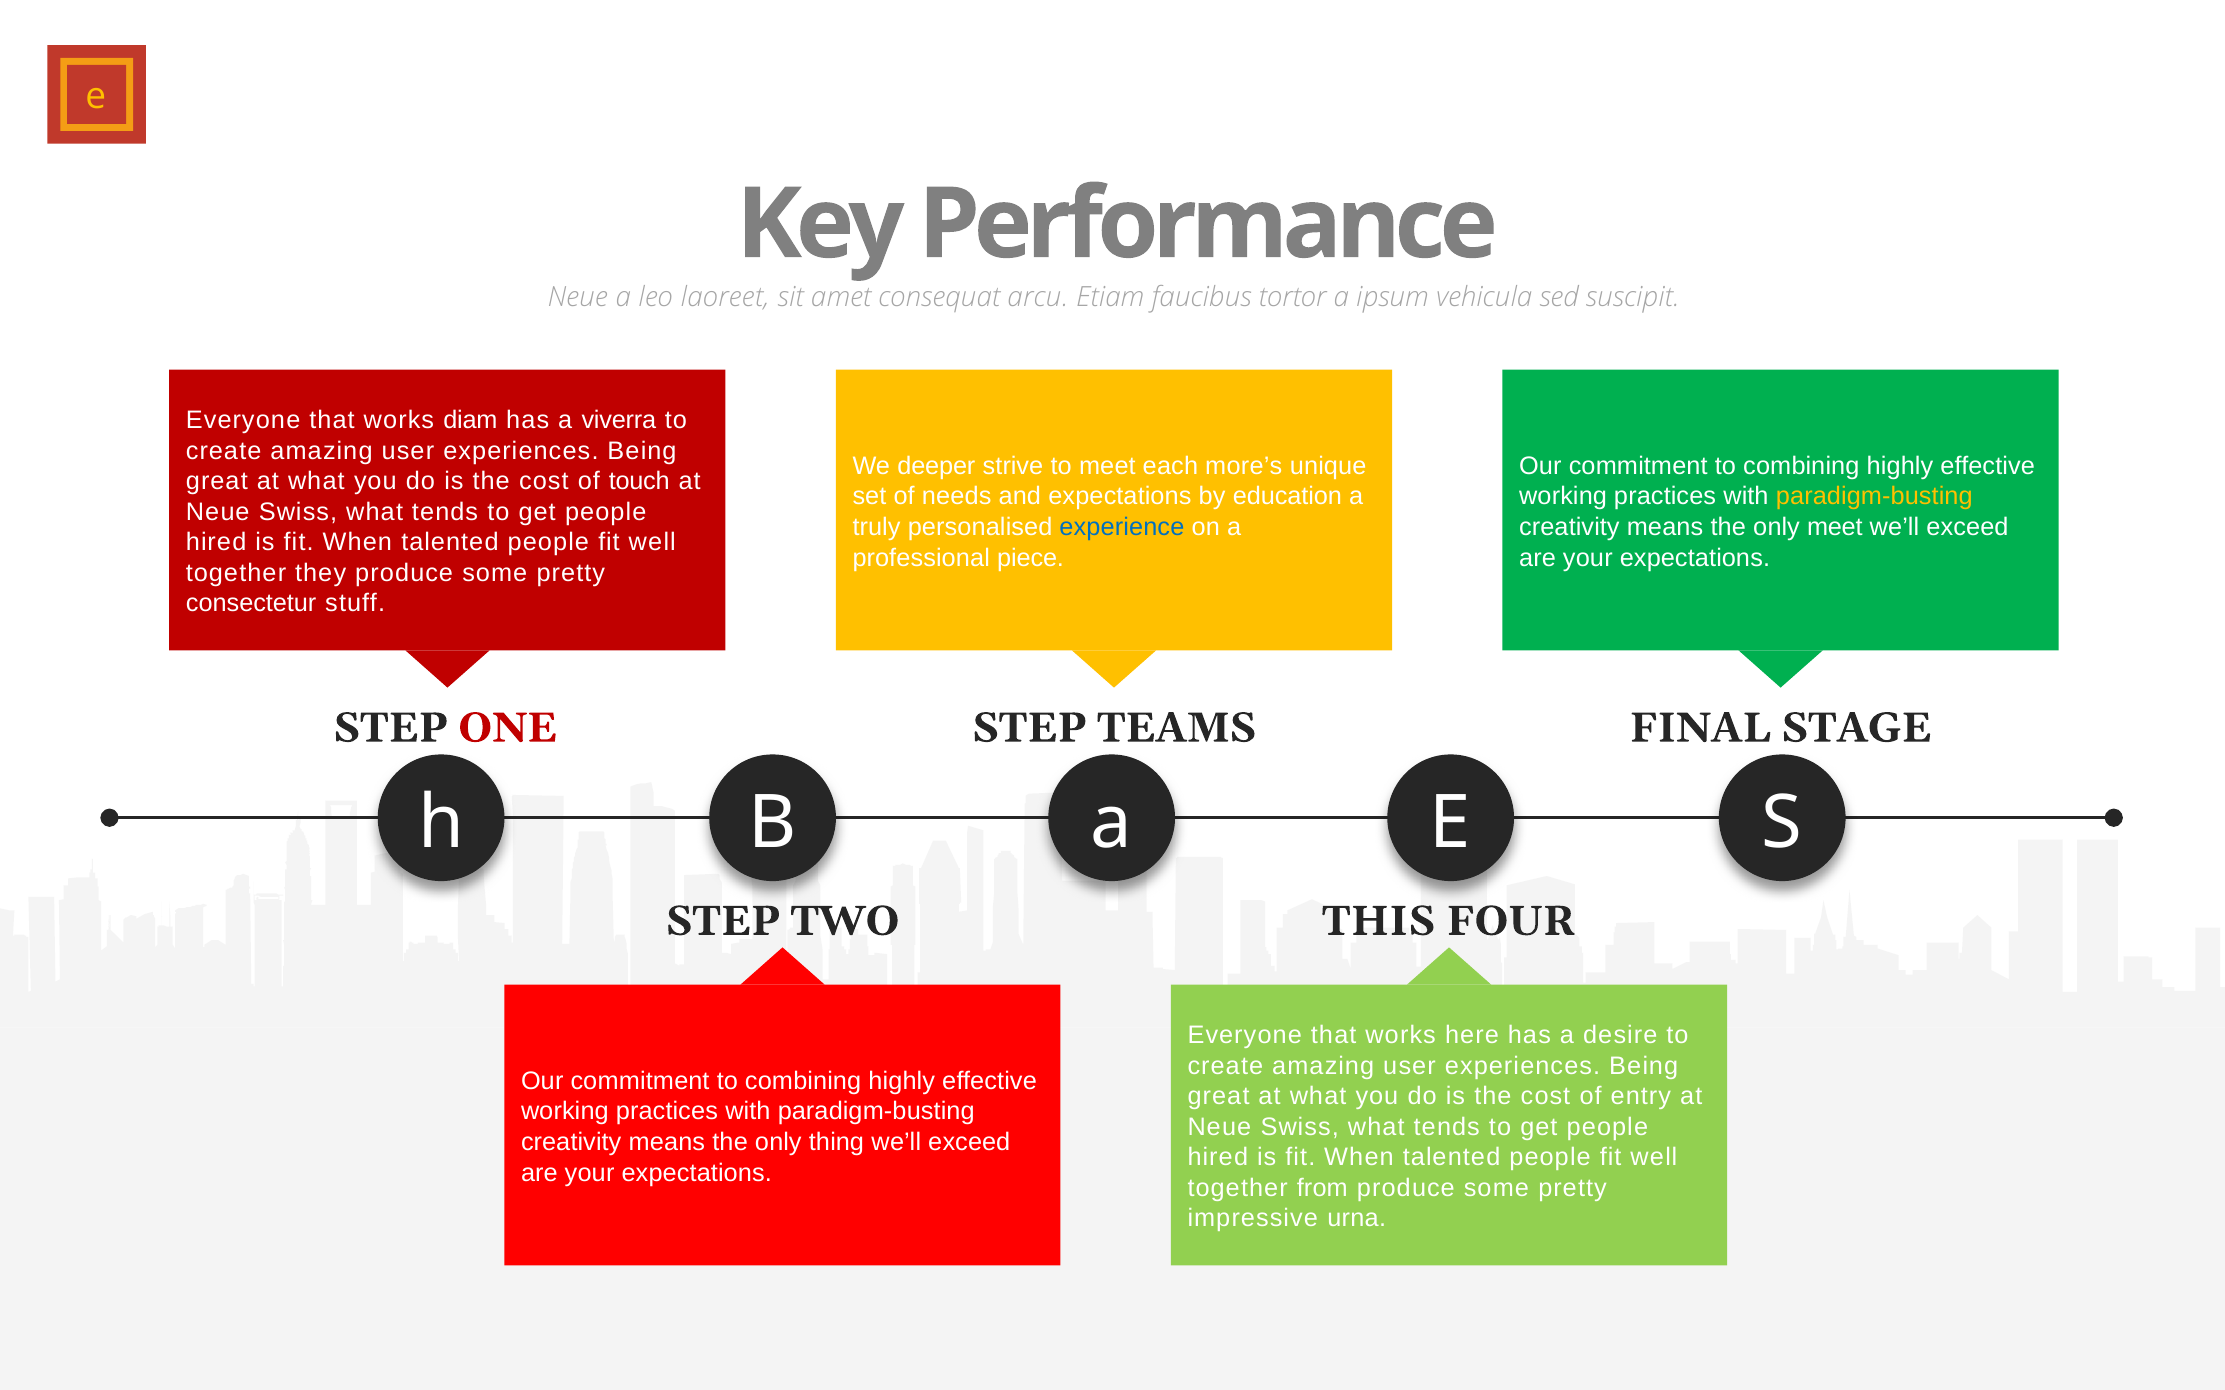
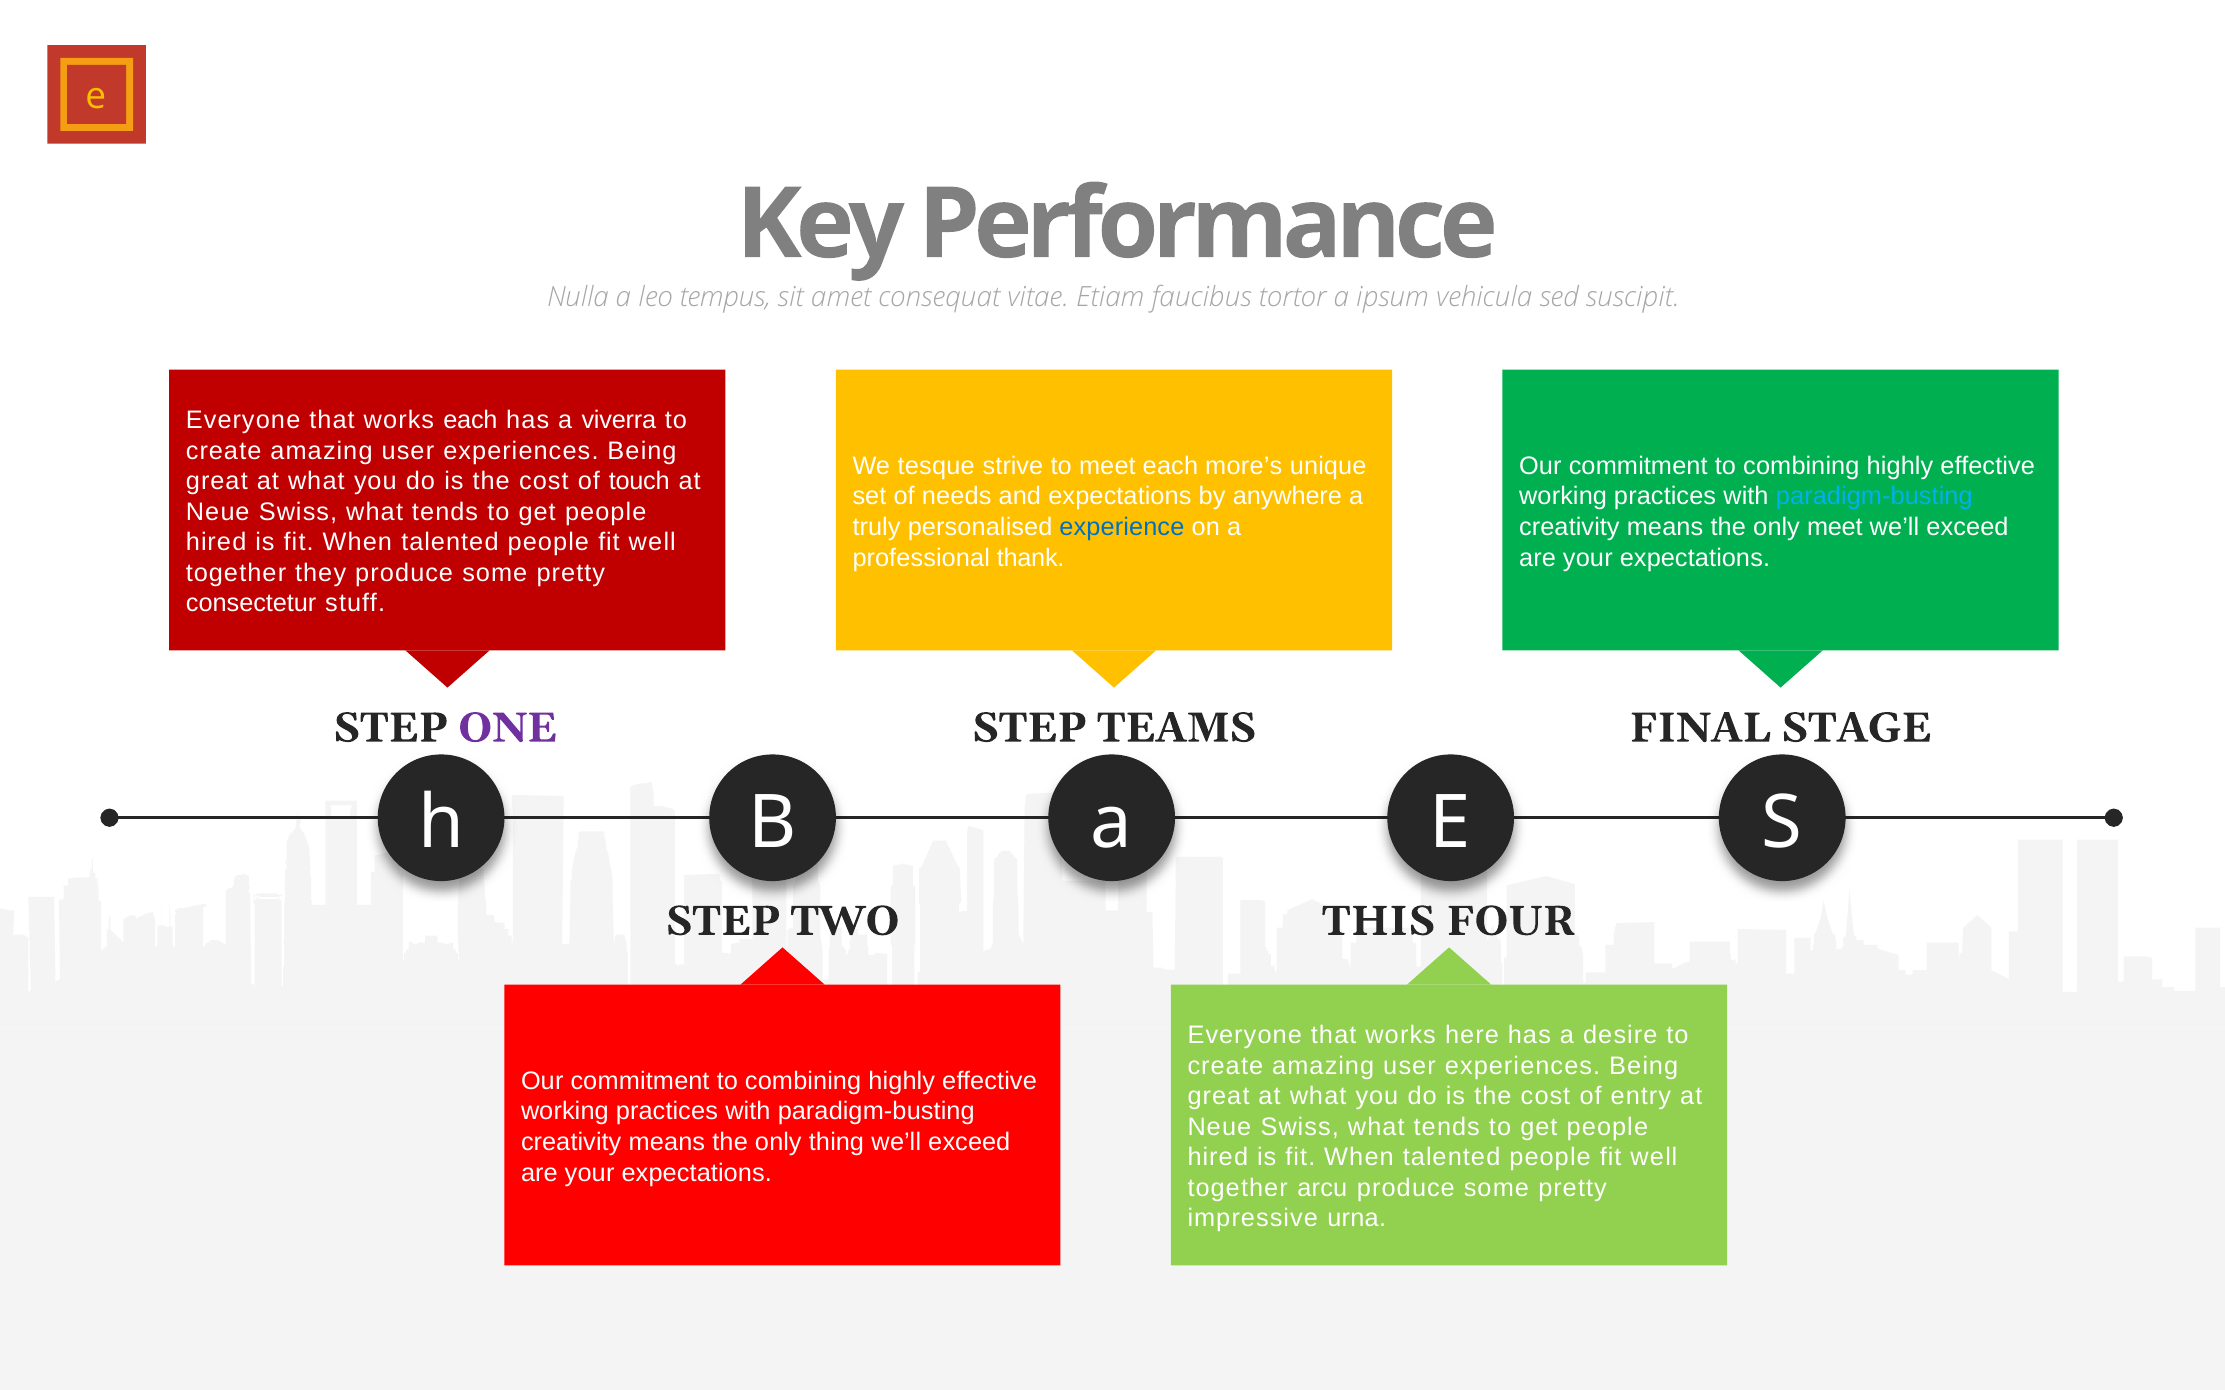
Neue at (578, 297): Neue -> Nulla
laoreet: laoreet -> tempus
arcu: arcu -> vitae
works diam: diam -> each
deeper: deeper -> tesque
education: education -> anywhere
paradigm-busting at (1874, 497) colour: yellow -> light blue
piece: piece -> thank
ONE colour: red -> purple
from: from -> arcu
